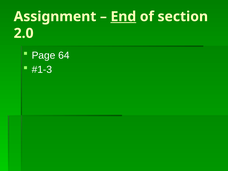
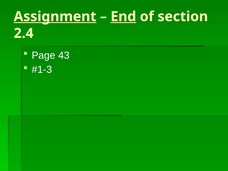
Assignment underline: none -> present
2.0: 2.0 -> 2.4
64: 64 -> 43
